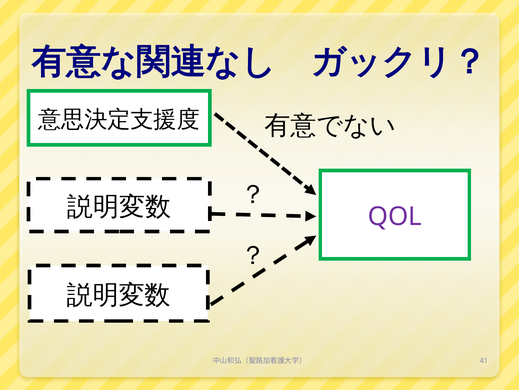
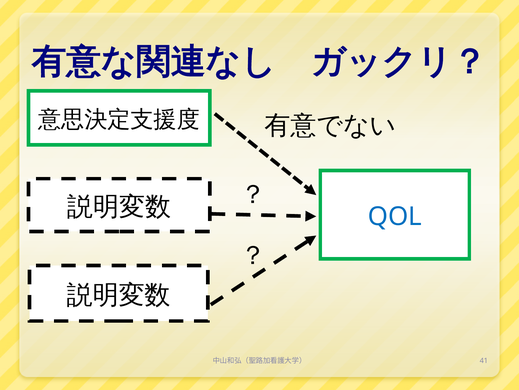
QOL colour: purple -> blue
